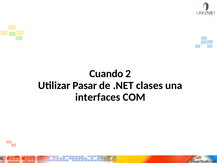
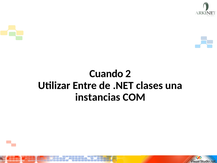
Pasar: Pasar -> Entre
interfaces: interfaces -> instancias
